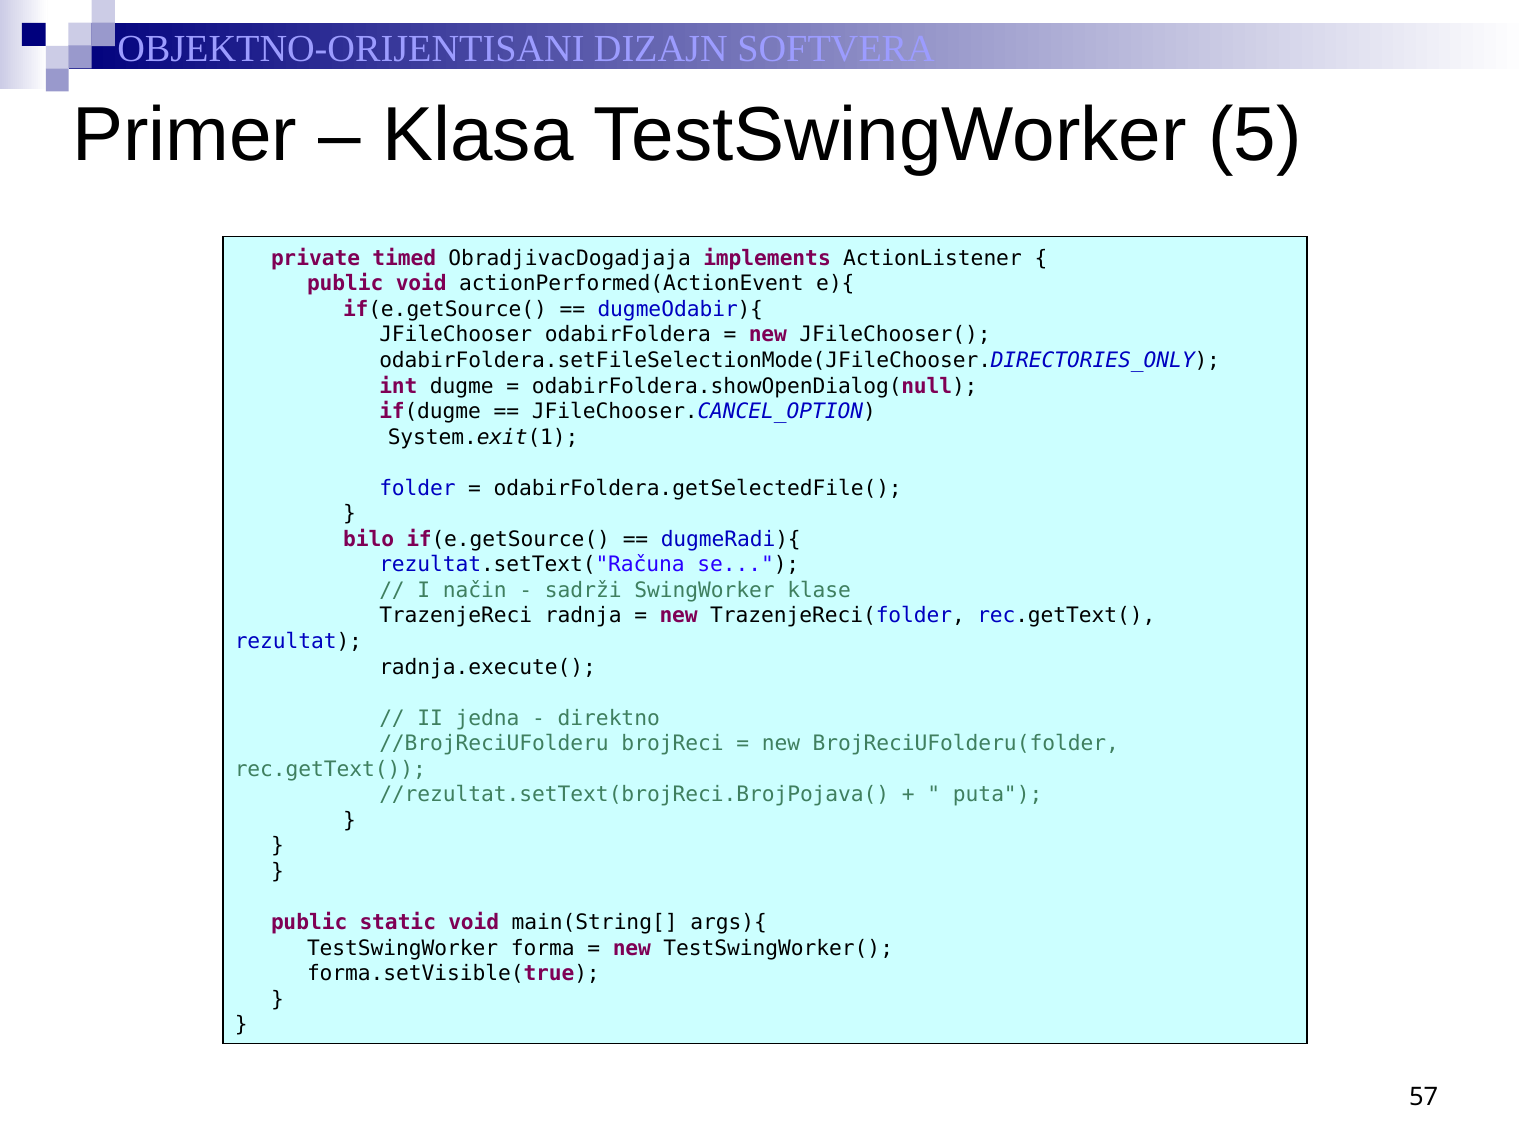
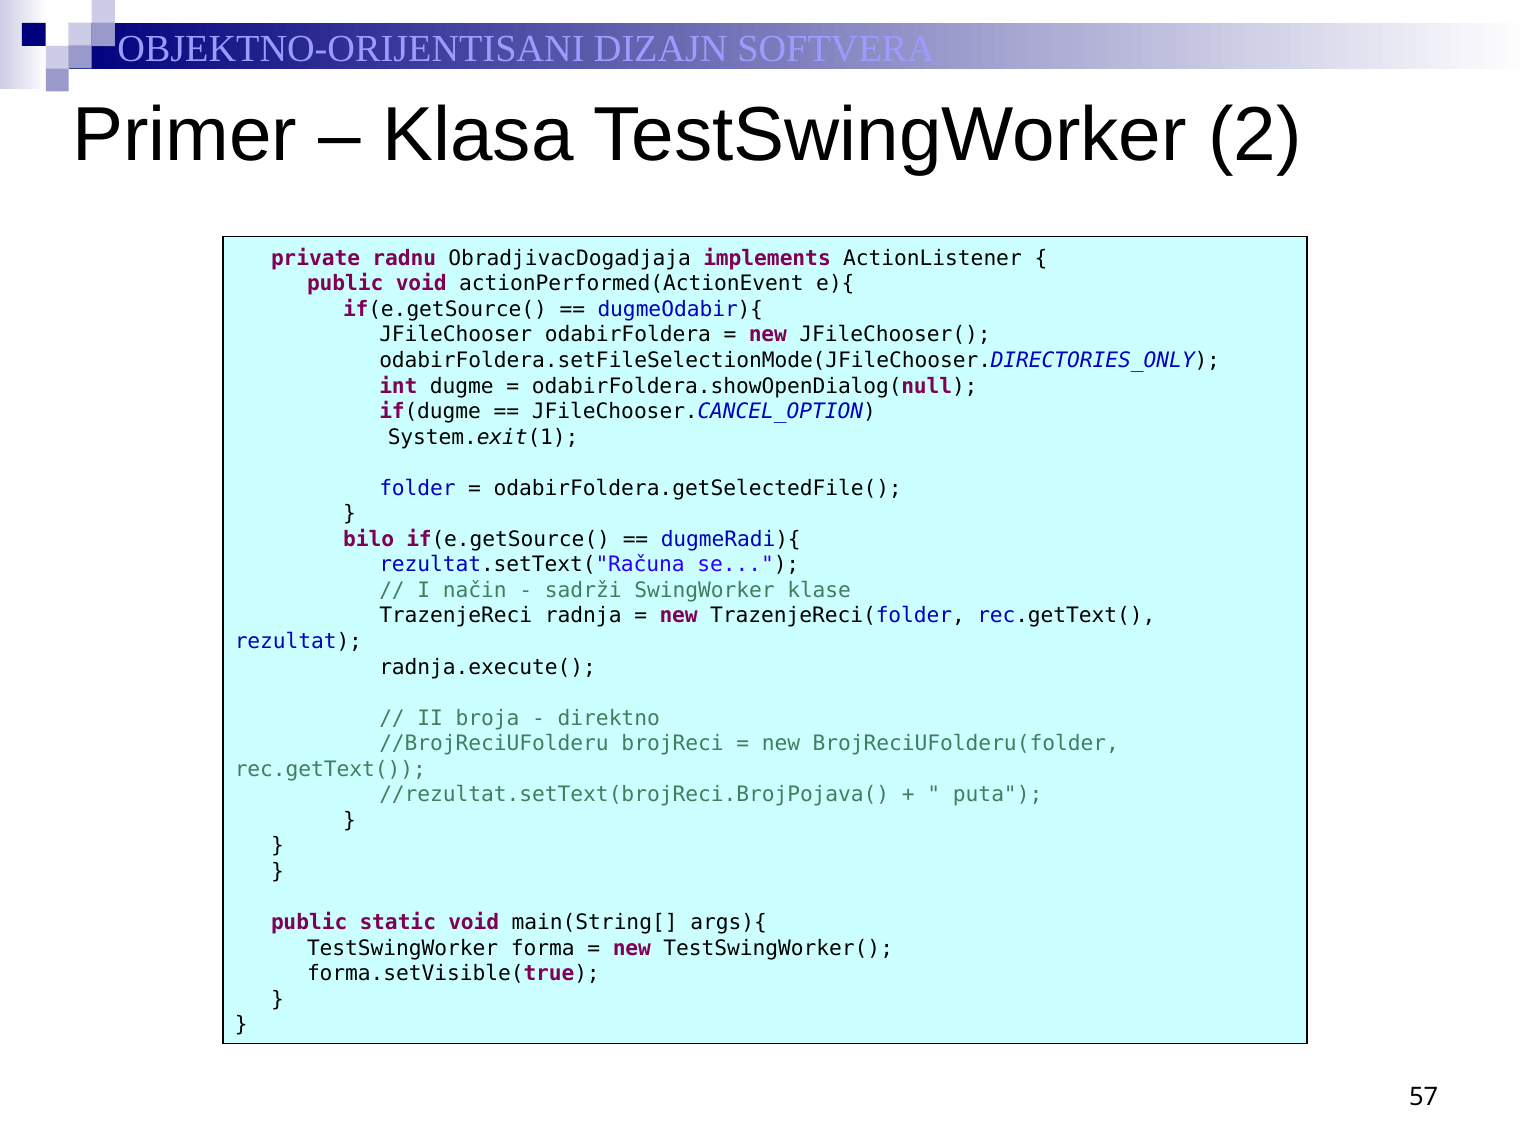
5: 5 -> 2
timed: timed -> radnu
jedna: jedna -> broja
